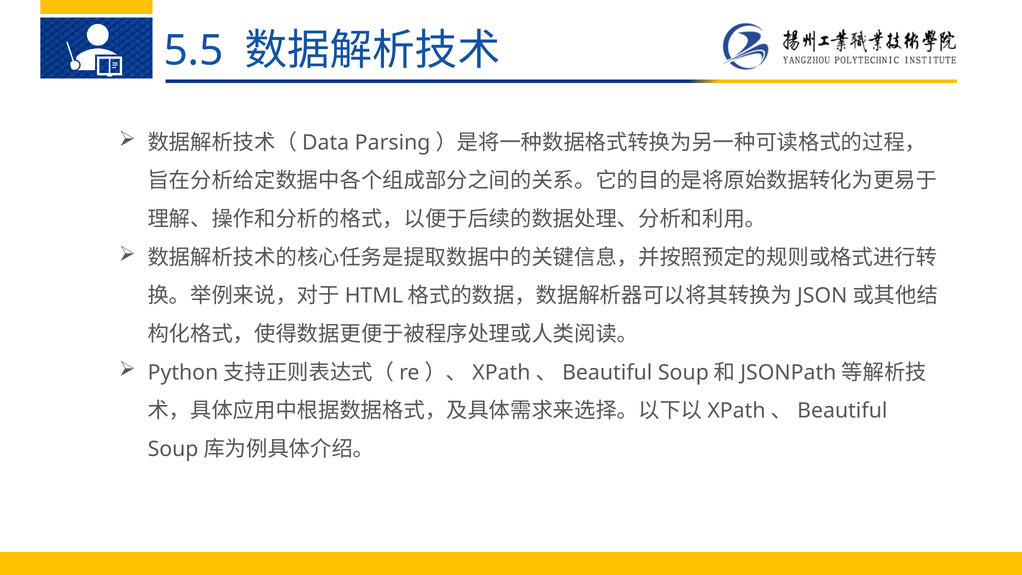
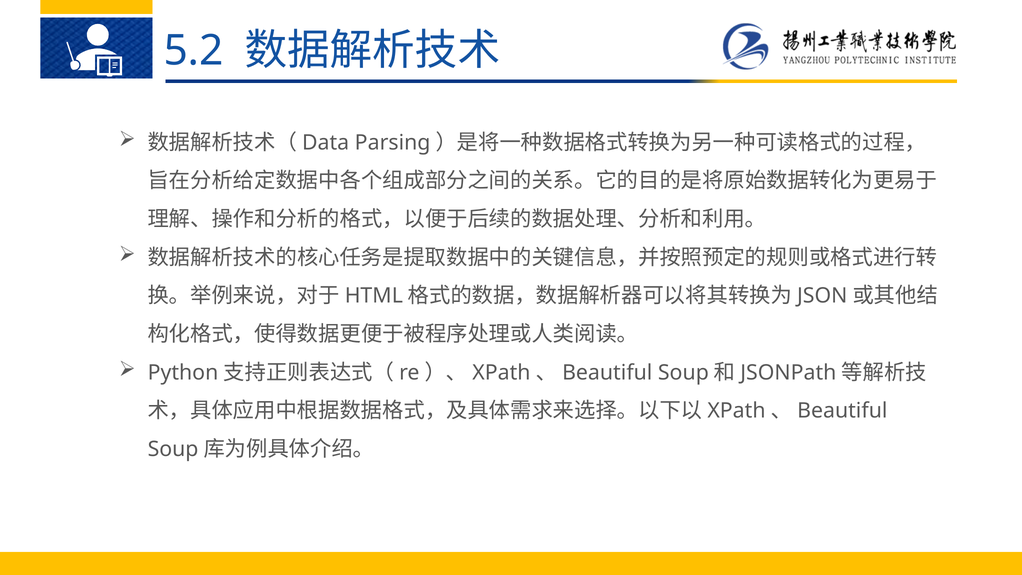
5.5: 5.5 -> 5.2
